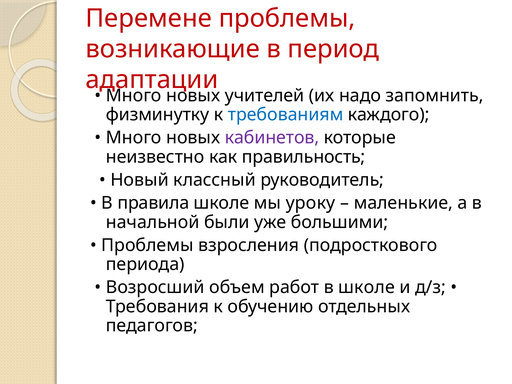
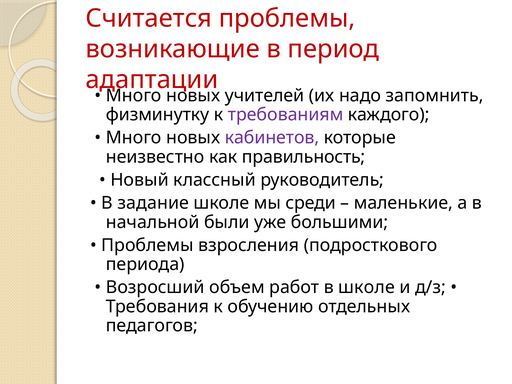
Перемене: Перемене -> Считается
требованиям colour: blue -> purple
правила: правила -> задание
уроку: уроку -> среди
